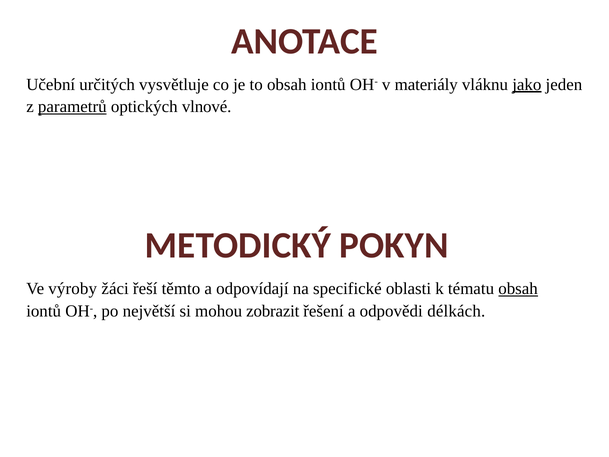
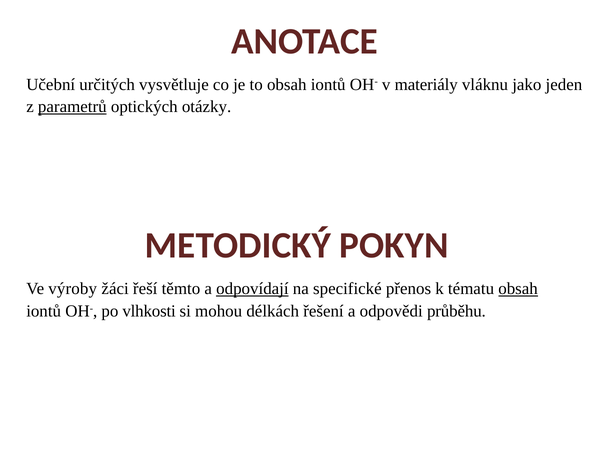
jako underline: present -> none
vlnové: vlnové -> otázky
odpovídají underline: none -> present
oblasti: oblasti -> přenos
největší: největší -> vlhkosti
zobrazit: zobrazit -> délkách
délkách: délkách -> průběhu
